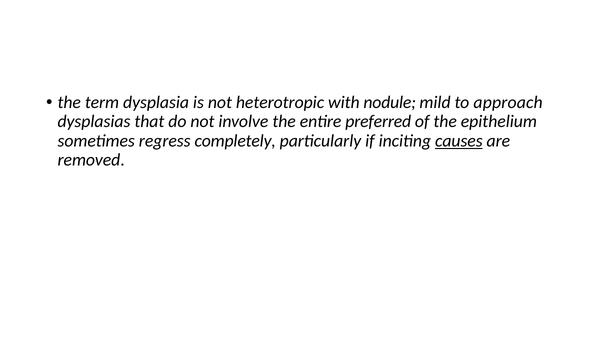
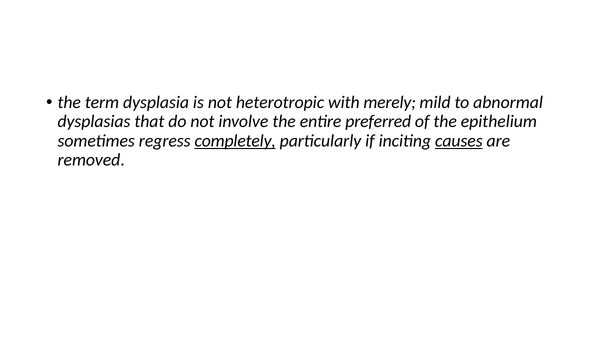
nodule: nodule -> merely
approach: approach -> abnormal
completely underline: none -> present
